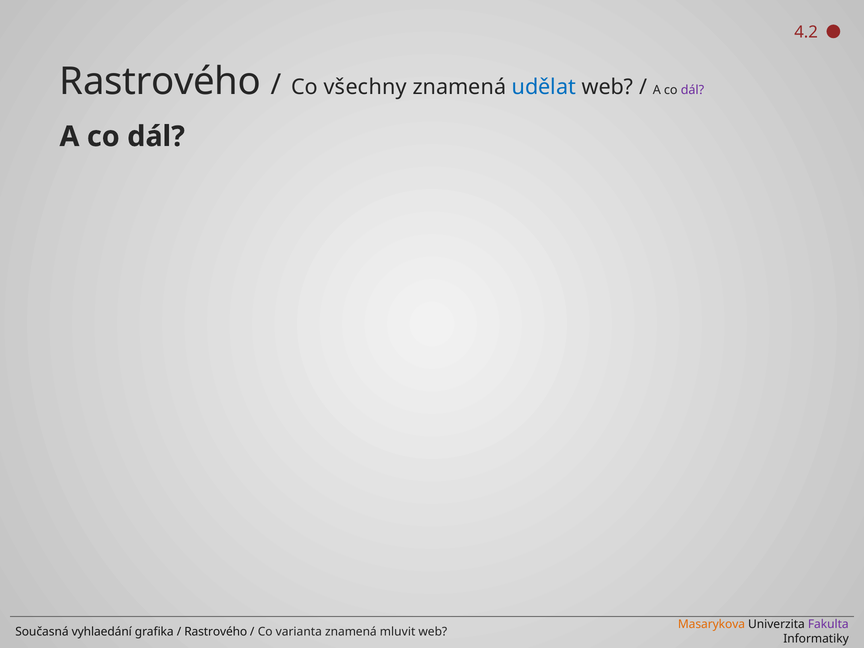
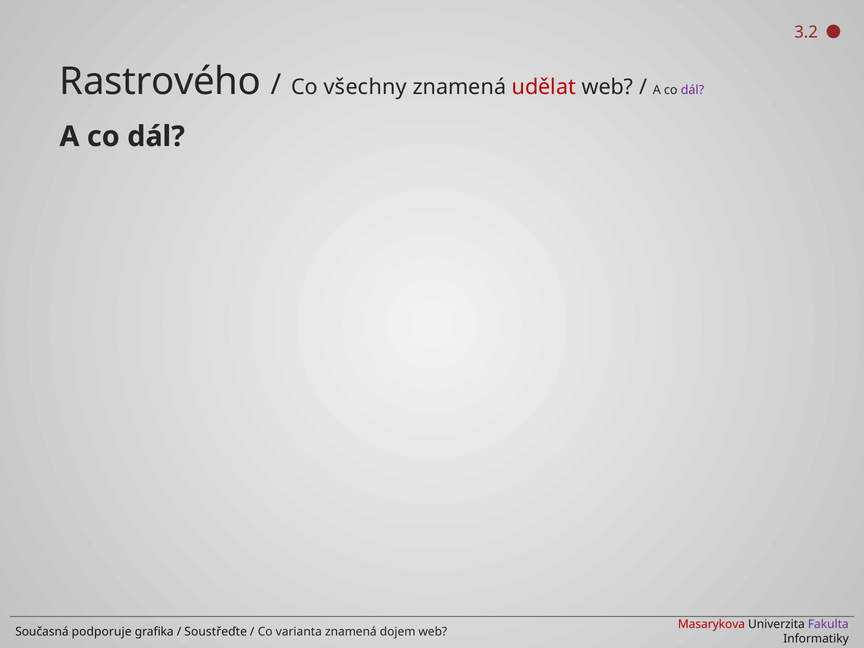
4.2: 4.2 -> 3.2
udělat colour: blue -> red
Masarykova colour: orange -> red
vyhlaedání: vyhlaedání -> podporuje
Rastrového at (216, 632): Rastrového -> Soustřeďte
mluvit: mluvit -> dojem
